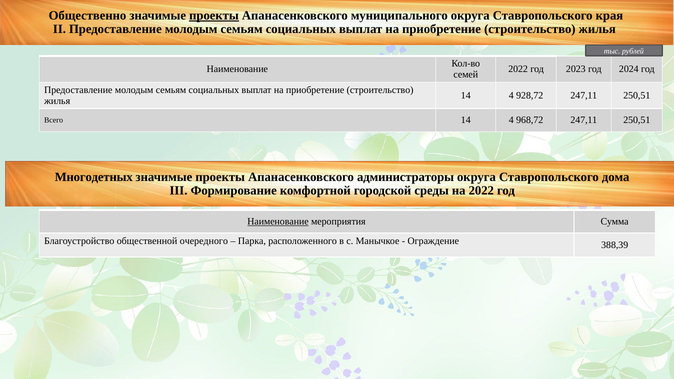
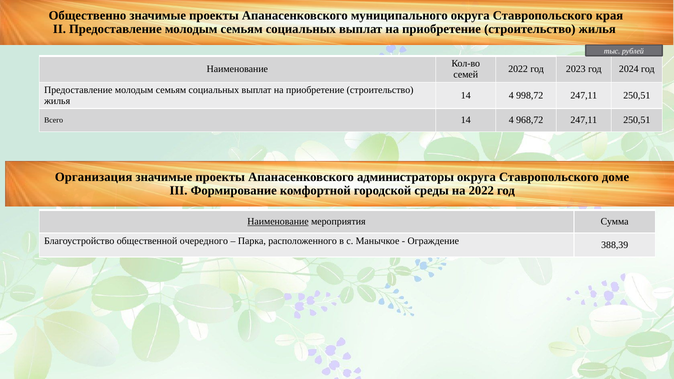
проекты at (214, 16) underline: present -> none
928,72: 928,72 -> 998,72
Многодетных: Многодетных -> Организация
дома: дома -> доме
